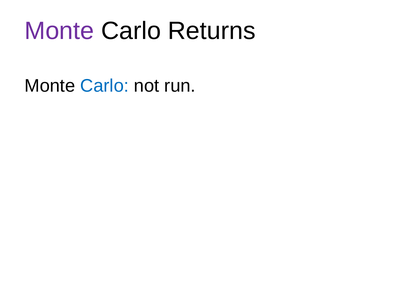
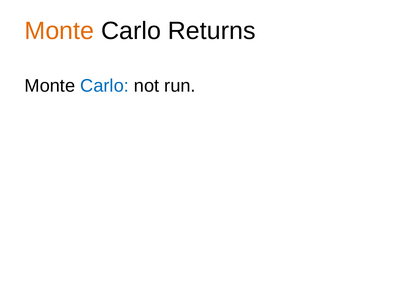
Monte at (59, 31) colour: purple -> orange
